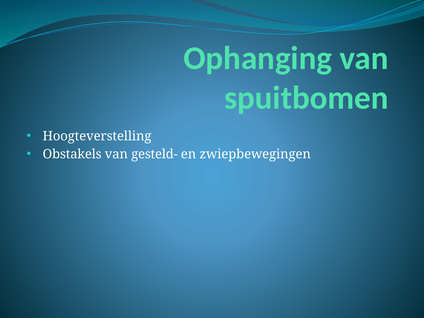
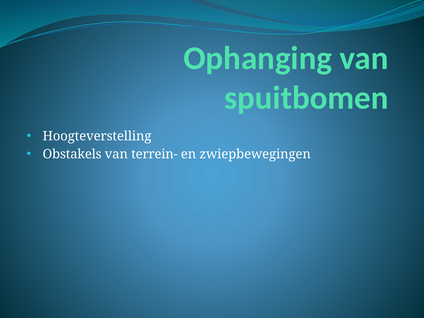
gesteld-: gesteld- -> terrein-
